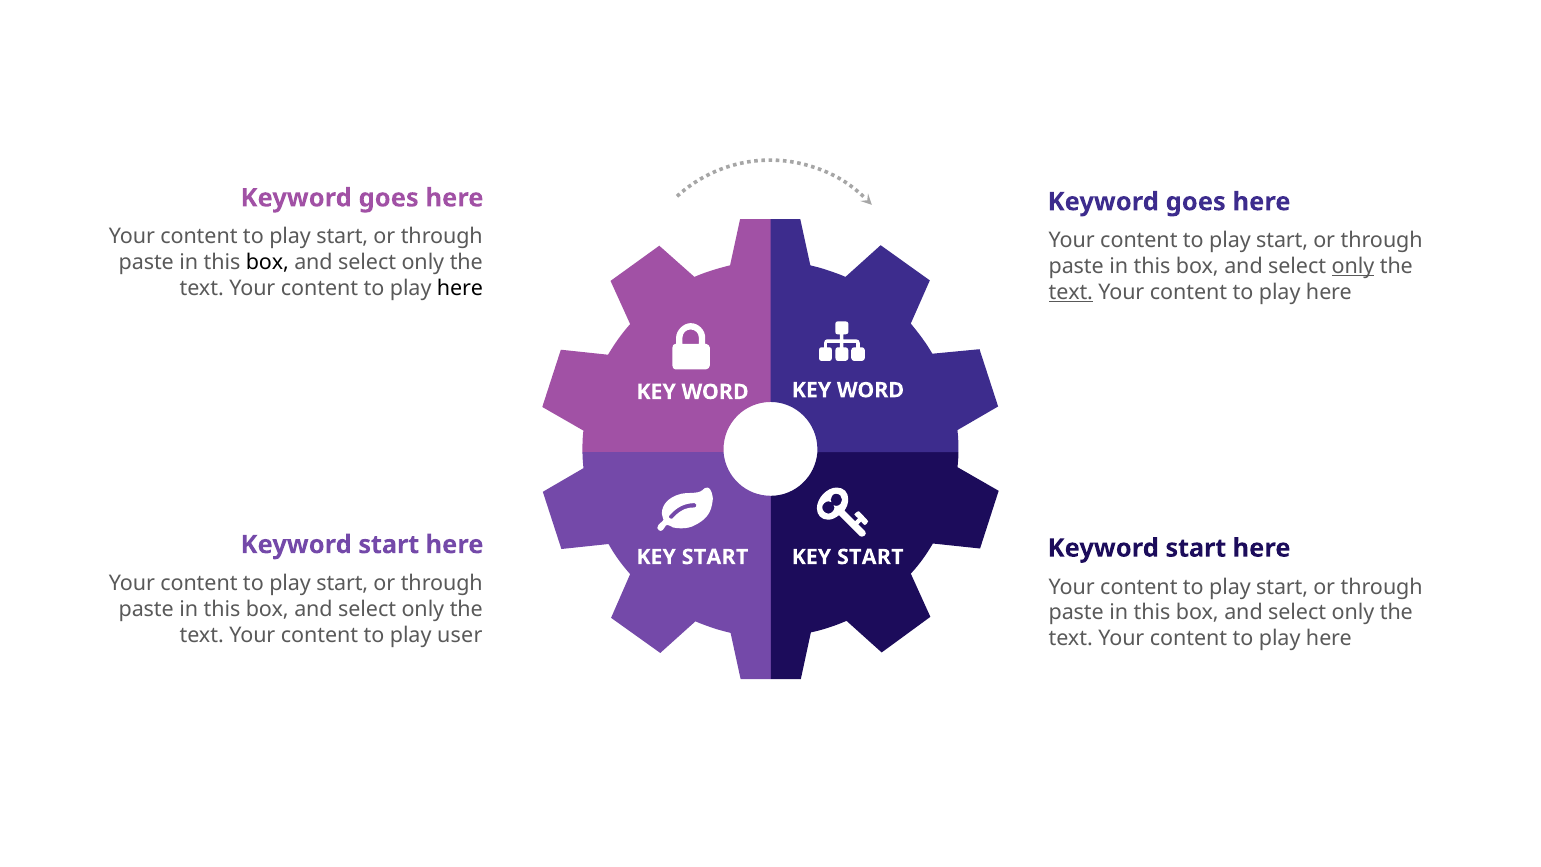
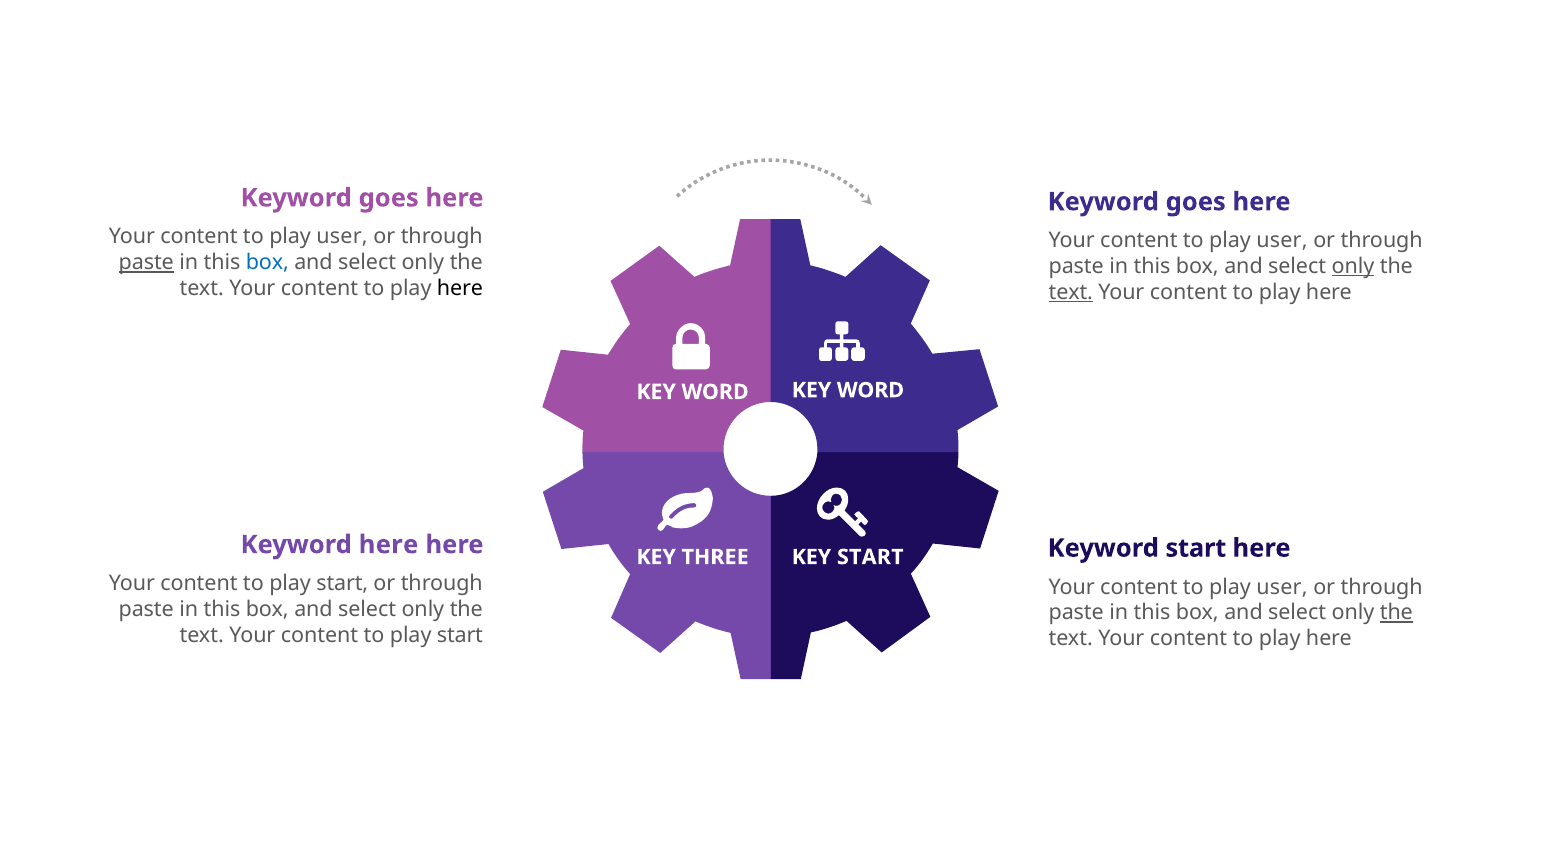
start at (342, 237): start -> user
start at (1282, 241): start -> user
paste at (146, 263) underline: none -> present
box at (267, 263) colour: black -> blue
start at (389, 545): start -> here
START at (715, 557): START -> THREE
start at (1282, 587): start -> user
the at (1396, 613) underline: none -> present
user at (460, 635): user -> start
